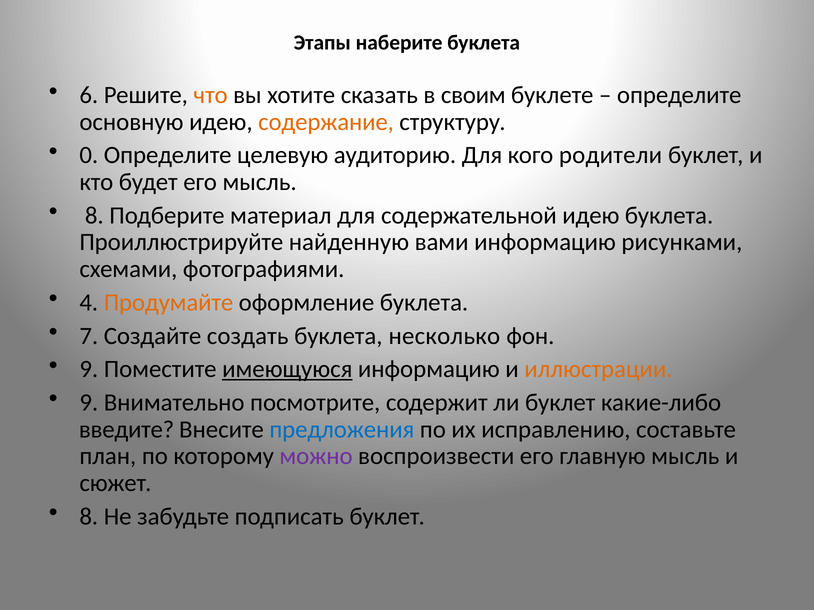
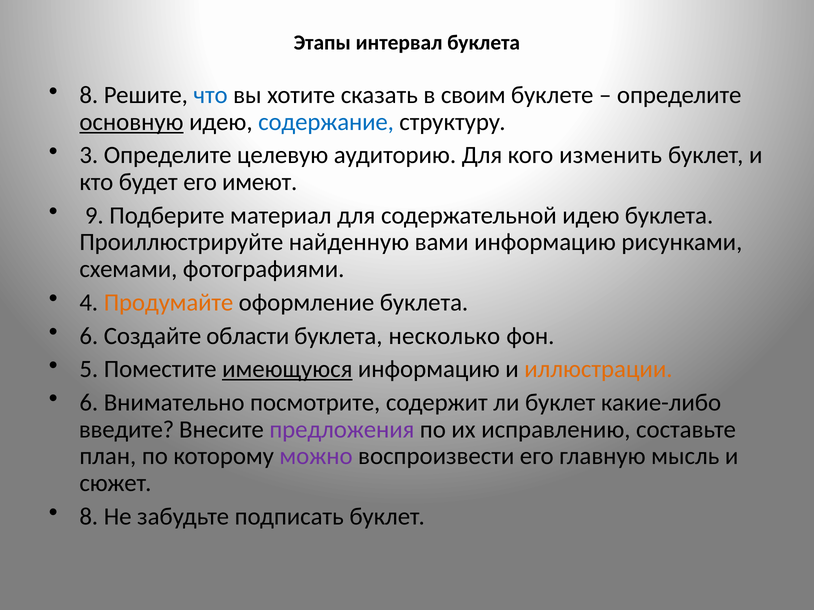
наберите: наберите -> интервал
6 at (89, 95): 6 -> 8
что colour: orange -> blue
основную underline: none -> present
содержание colour: orange -> blue
0: 0 -> 3
родители: родители -> изменить
его мысль: мысль -> имеют
8 at (94, 216): 8 -> 9
7 at (89, 336): 7 -> 6
создать: создать -> области
9 at (89, 369): 9 -> 5
9 at (89, 403): 9 -> 6
предложения colour: blue -> purple
